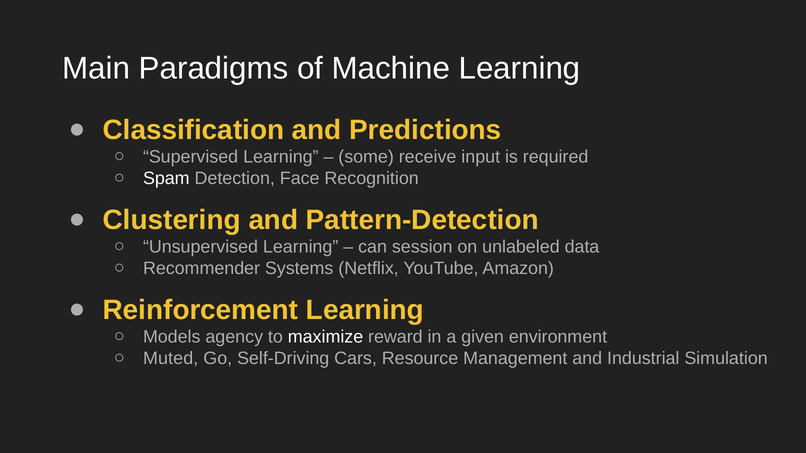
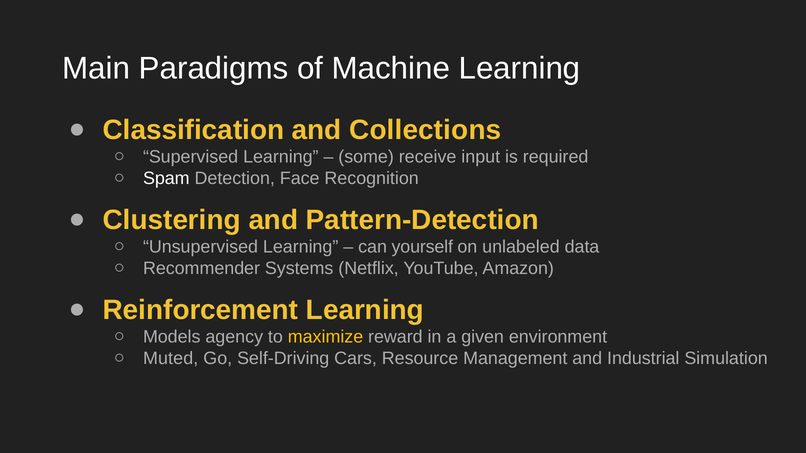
Predictions: Predictions -> Collections
session: session -> yourself
maximize colour: white -> yellow
